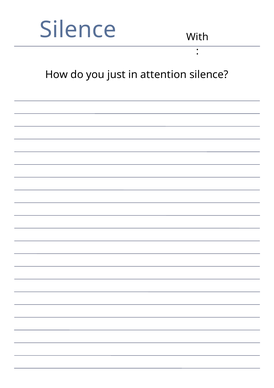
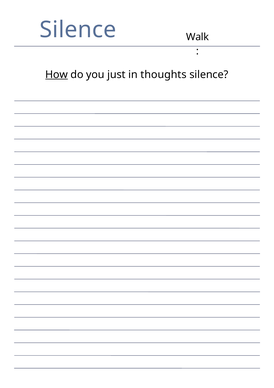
With: With -> Walk
How underline: none -> present
attention: attention -> thoughts
